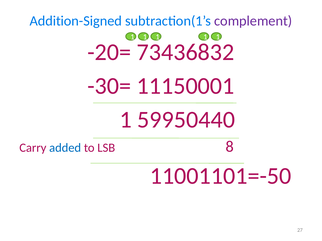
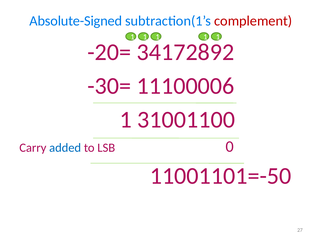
Addition-Signed: Addition-Signed -> Absolute-Signed
complement colour: purple -> red
73436832: 73436832 -> 34172892
11150001: 11150001 -> 11100006
59950440: 59950440 -> 31001100
8: 8 -> 0
